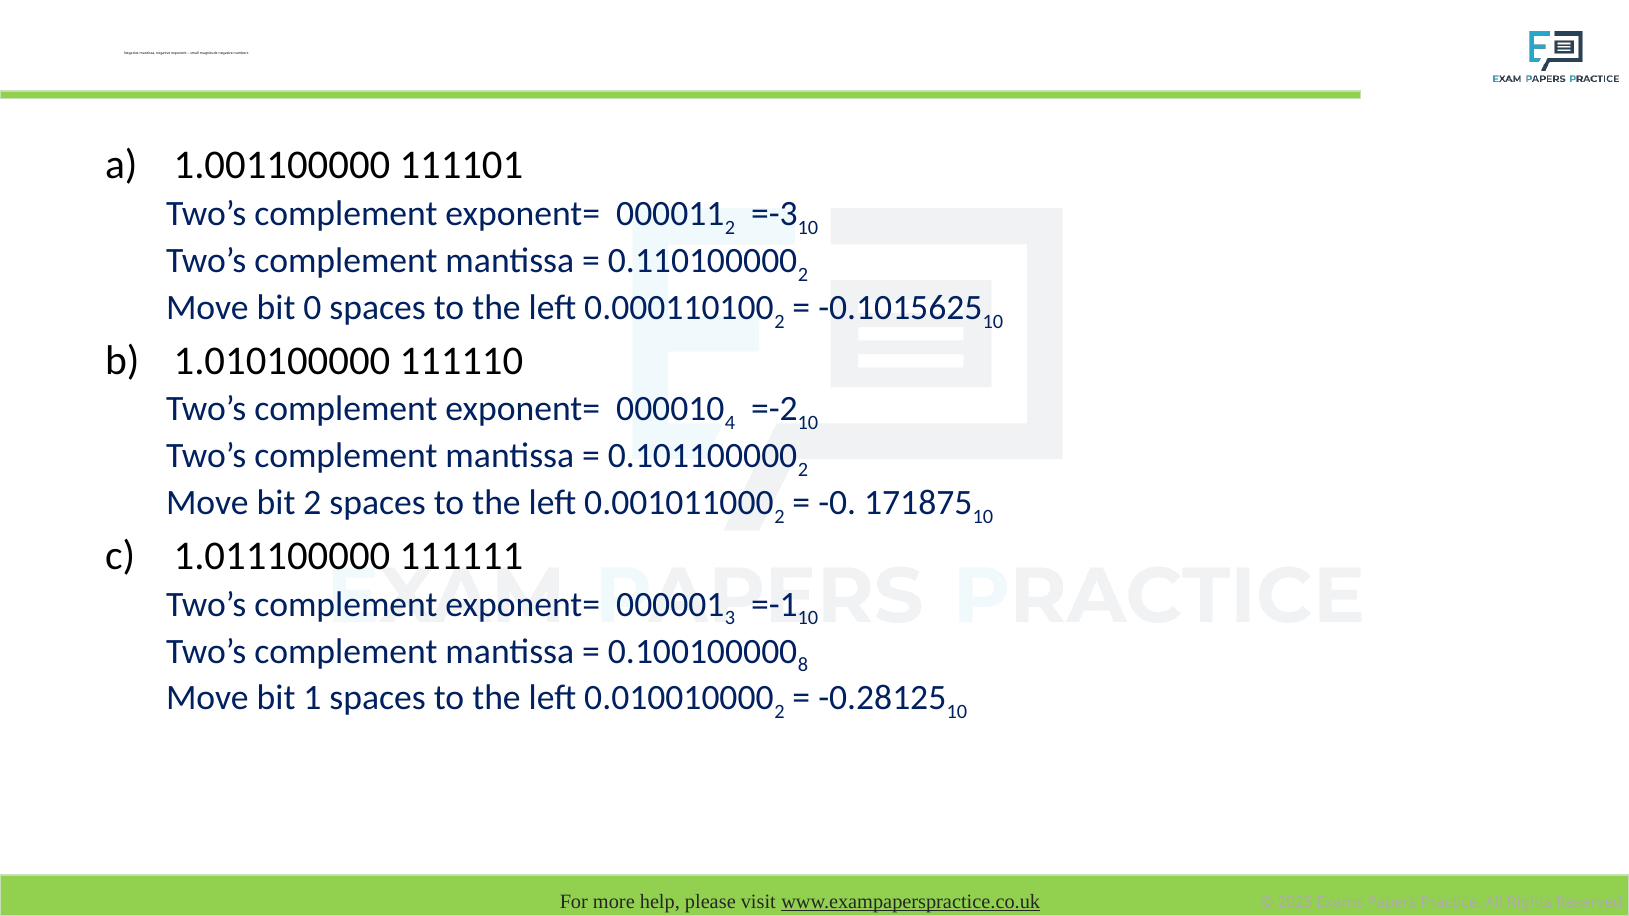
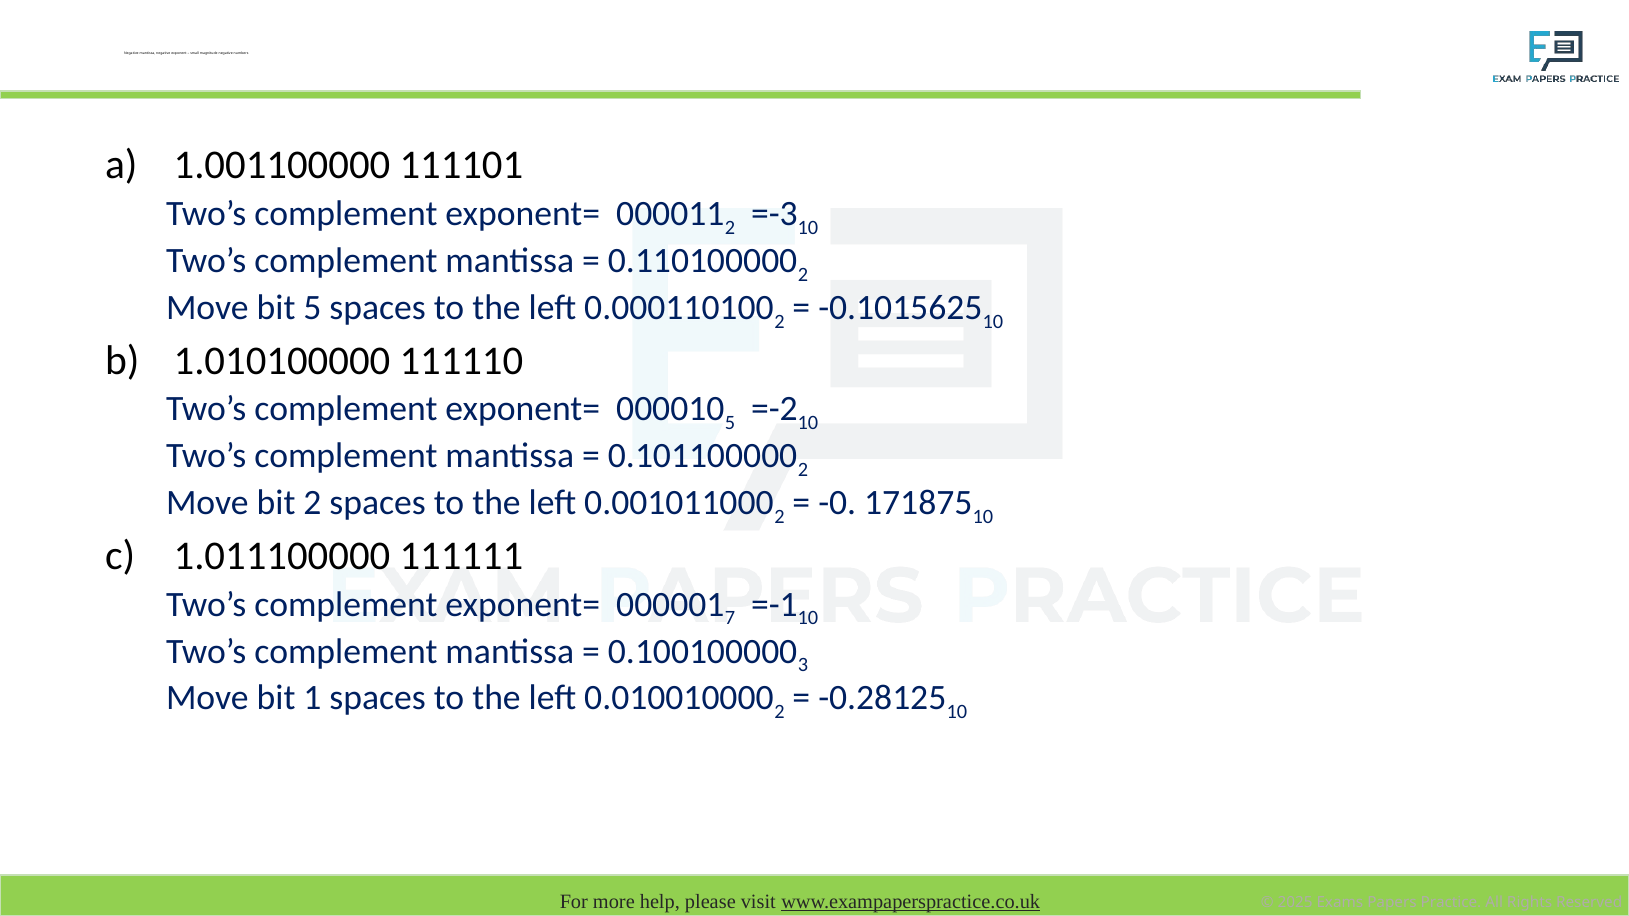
bit 0: 0 -> 5
4 at (730, 423): 4 -> 5
3: 3 -> 7
8: 8 -> 3
